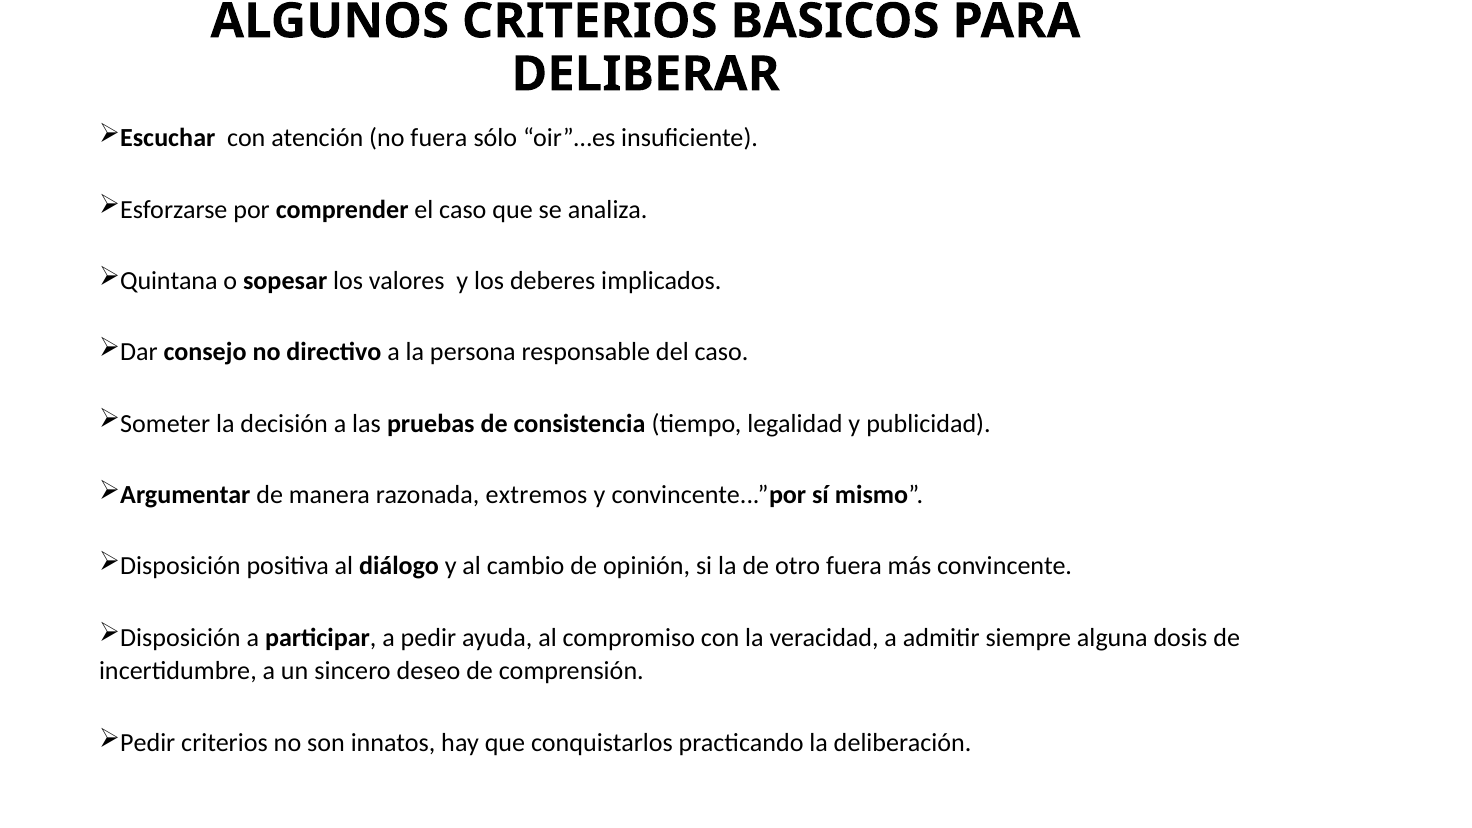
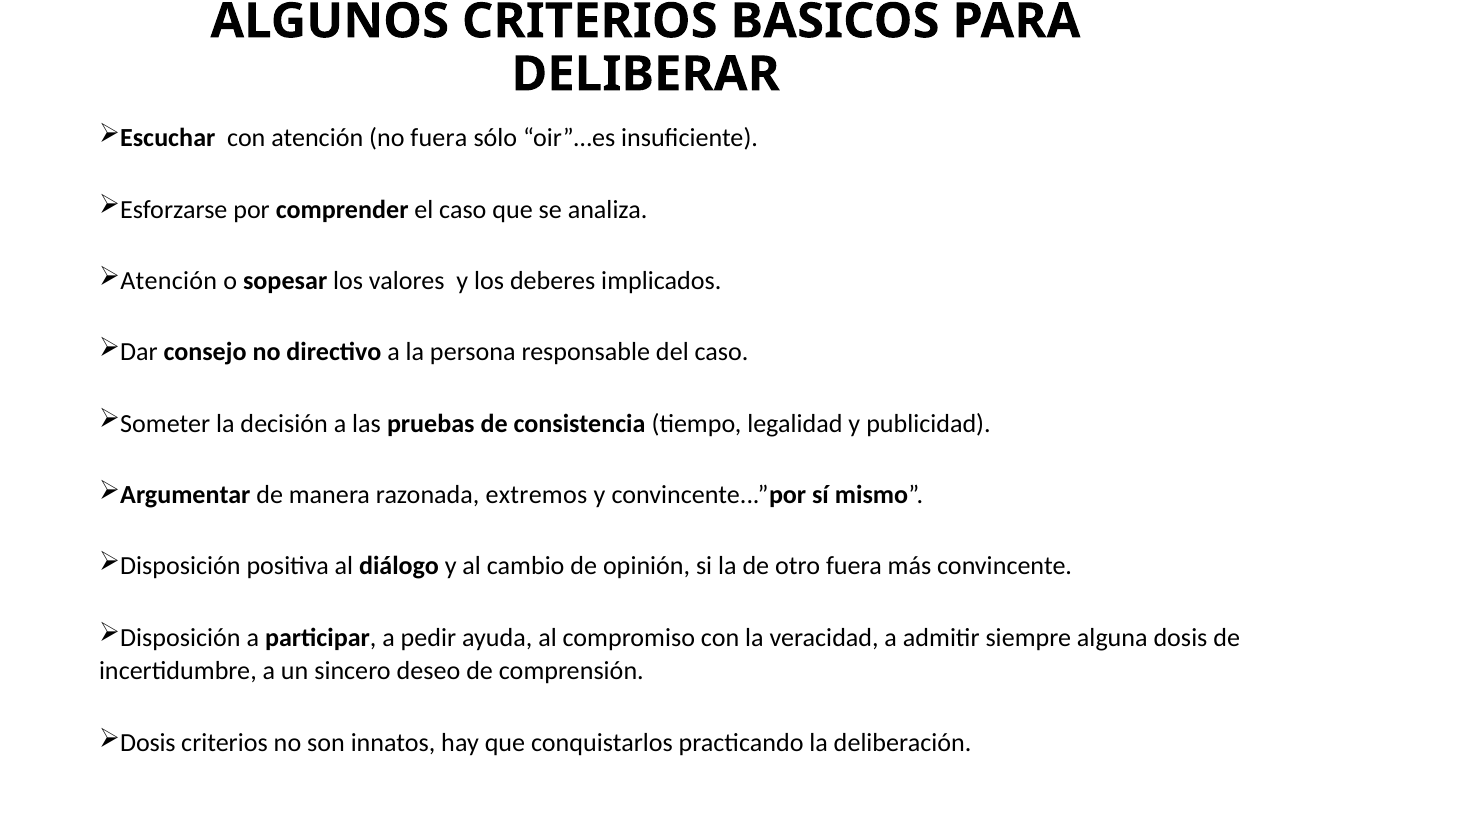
Quintana at (169, 281): Quintana -> Atención
Pedir at (148, 742): Pedir -> Dosis
